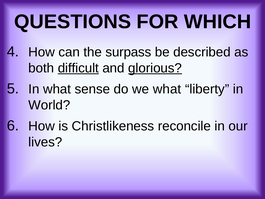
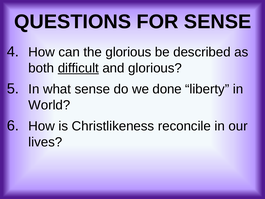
FOR WHICH: WHICH -> SENSE
the surpass: surpass -> glorious
glorious at (155, 68) underline: present -> none
we what: what -> done
